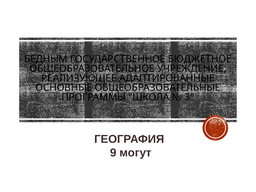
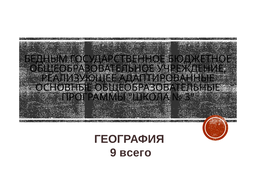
могут: могут -> всего
